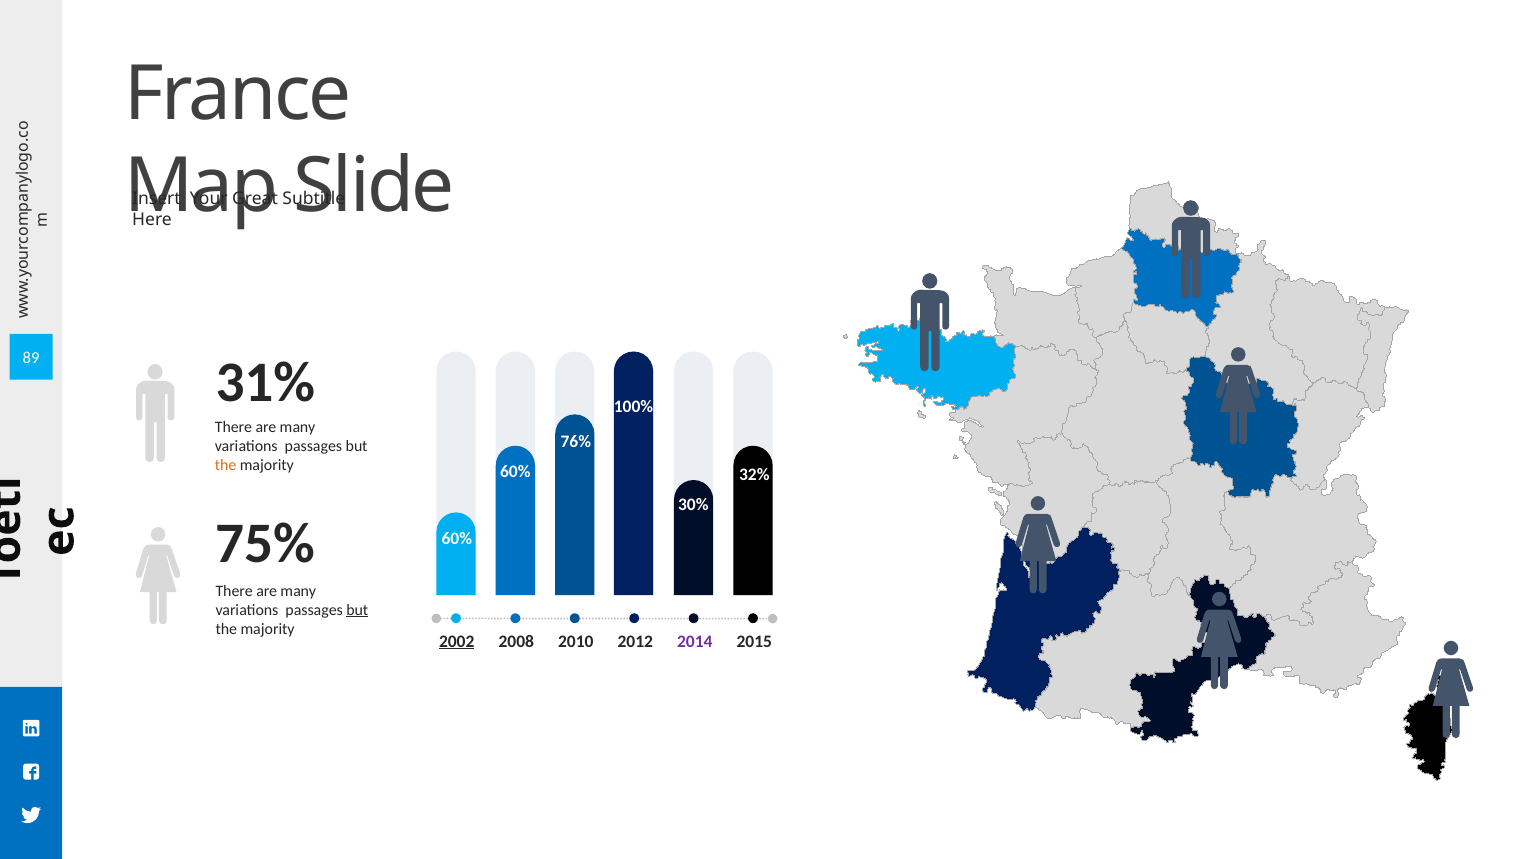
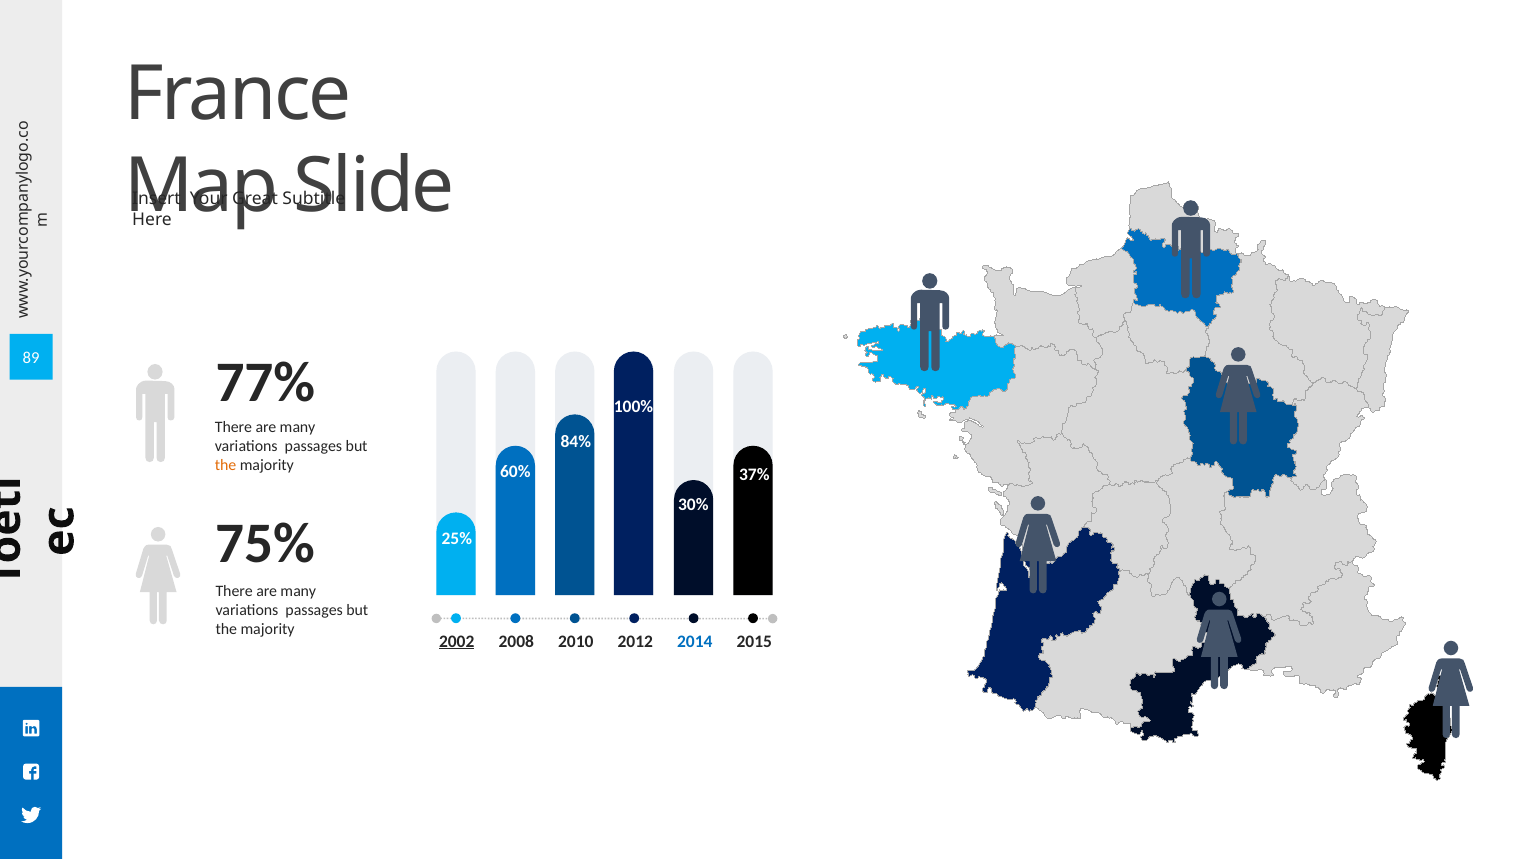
31%: 31% -> 77%
76%: 76% -> 84%
32%: 32% -> 37%
60% at (457, 539): 60% -> 25%
but at (357, 610) underline: present -> none
2014 colour: purple -> blue
